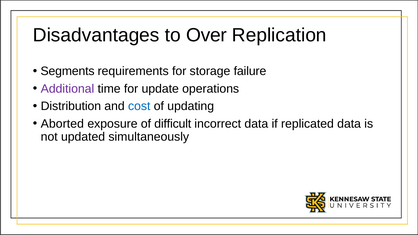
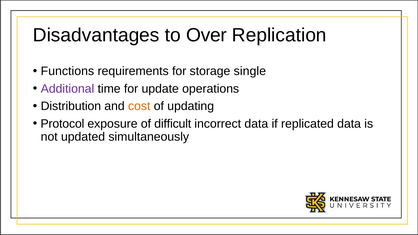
Segments: Segments -> Functions
failure: failure -> single
cost colour: blue -> orange
Aborted: Aborted -> Protocol
